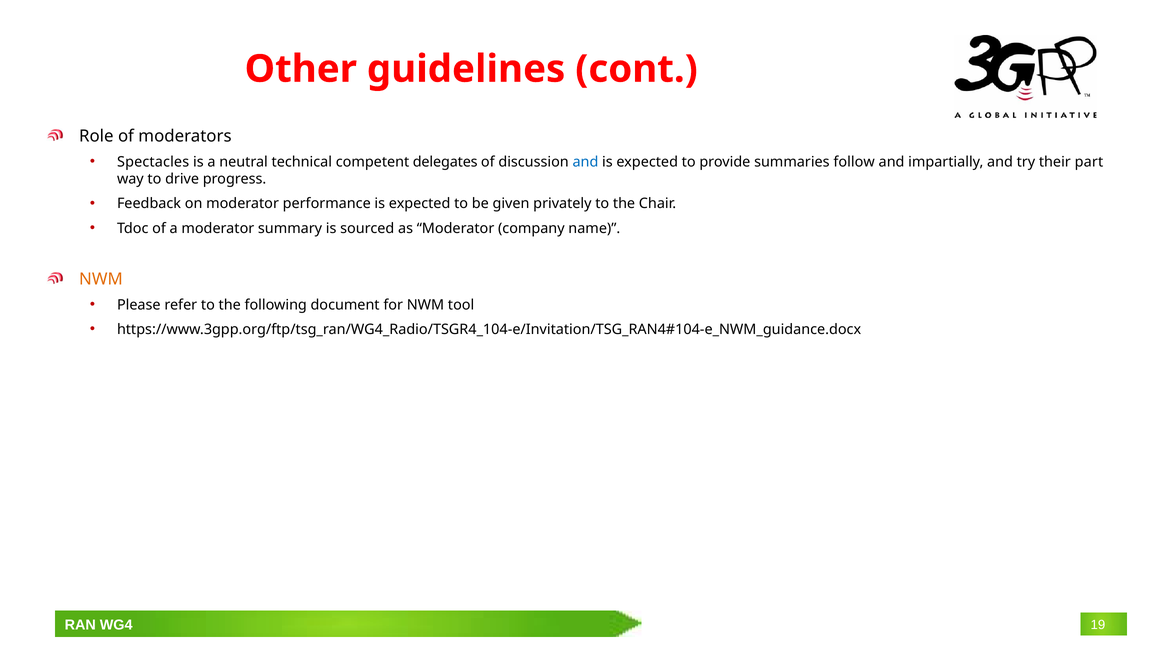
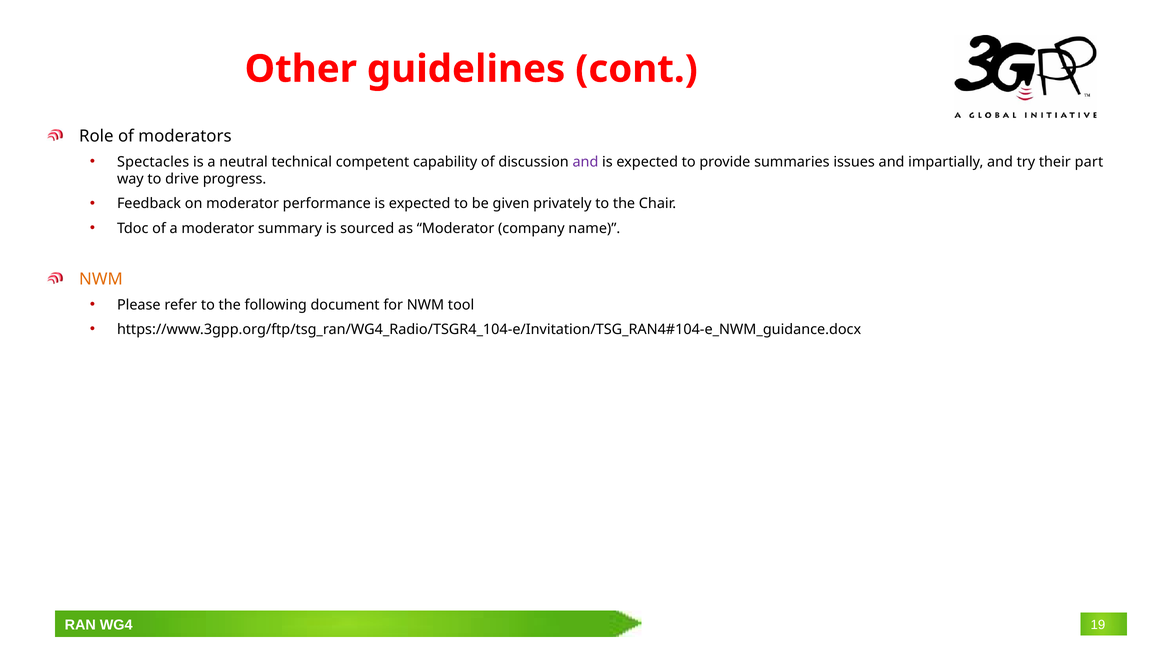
delegates: delegates -> capability
and at (585, 162) colour: blue -> purple
follow: follow -> issues
